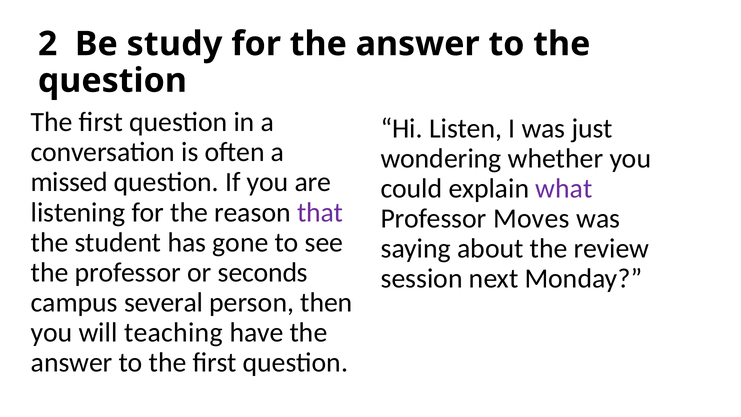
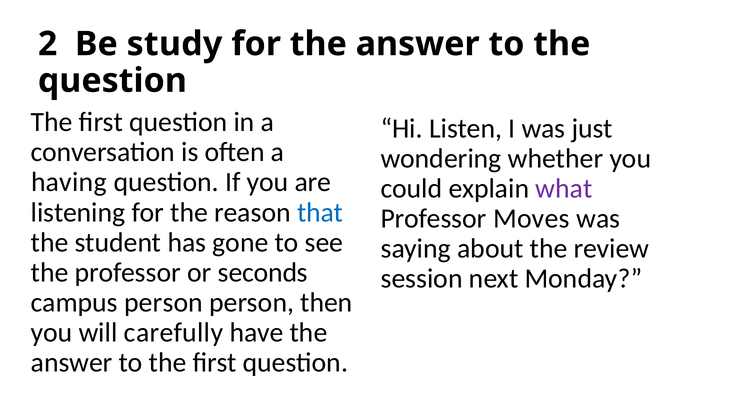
missed: missed -> having
that colour: purple -> blue
campus several: several -> person
teaching: teaching -> carefully
